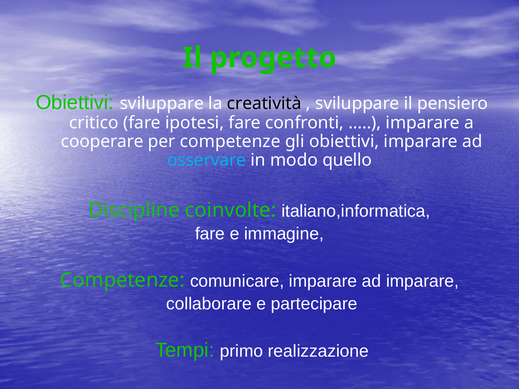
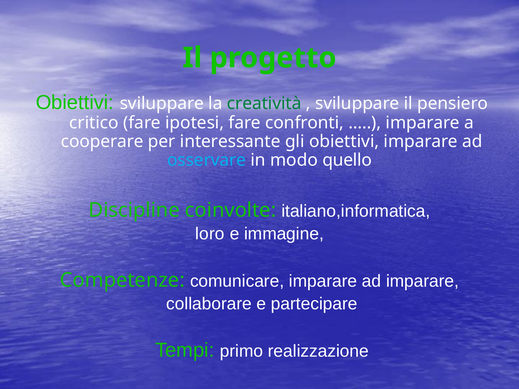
creatività colour: black -> green
per competenze: competenze -> interessante
fare at (210, 234): fare -> loro
